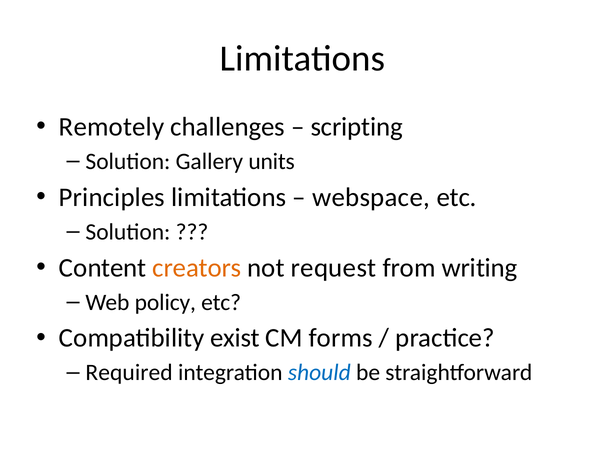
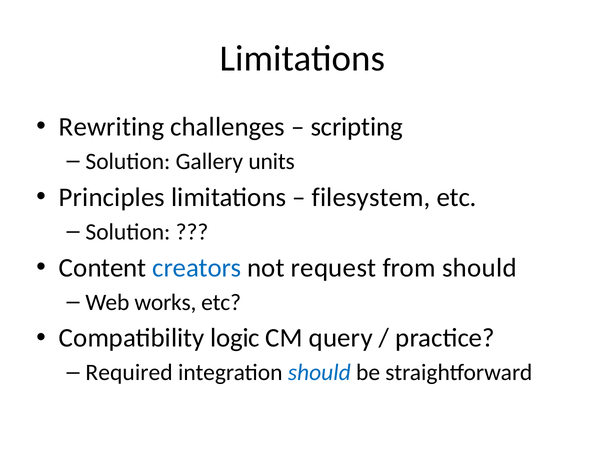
Remotely: Remotely -> Rewriting
webspace: webspace -> filesystem
creators colour: orange -> blue
from writing: writing -> should
policy: policy -> works
exist: exist -> logic
forms: forms -> query
